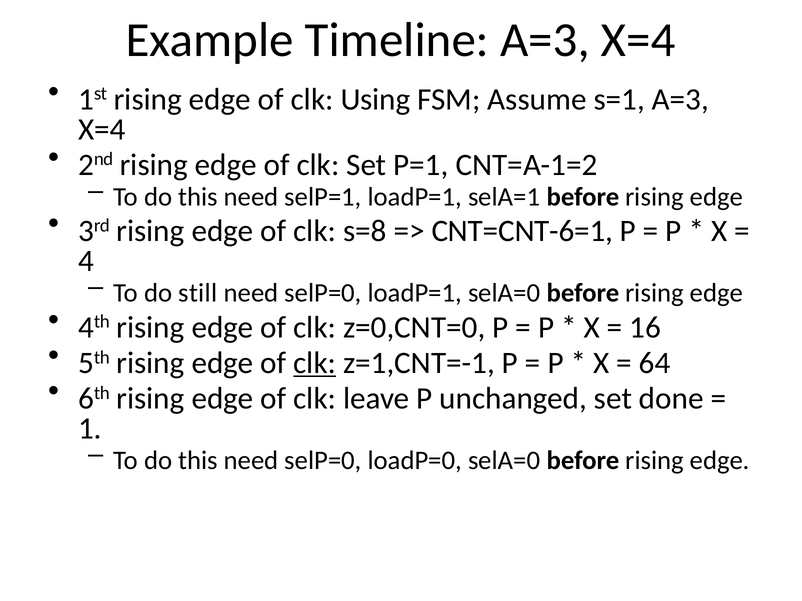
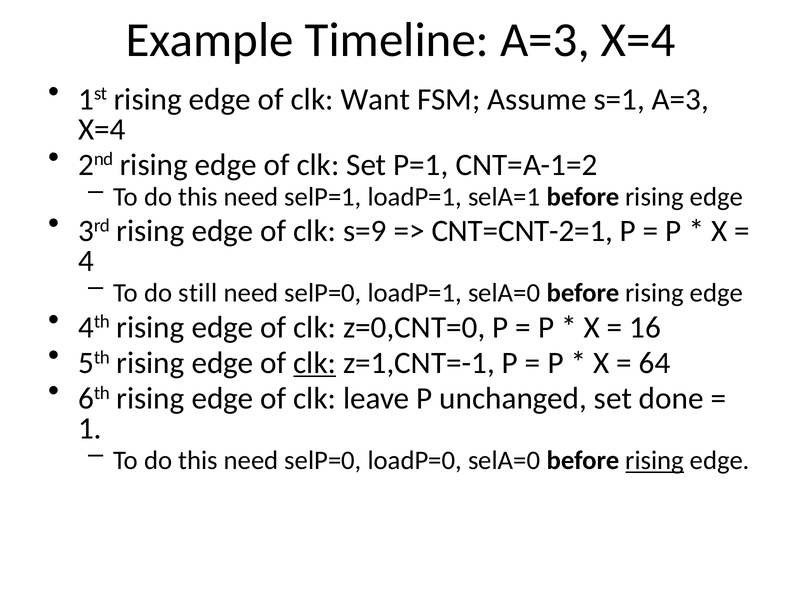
Using: Using -> Want
s=8: s=8 -> s=9
CNT=CNT-6=1: CNT=CNT-6=1 -> CNT=CNT-2=1
rising at (655, 461) underline: none -> present
